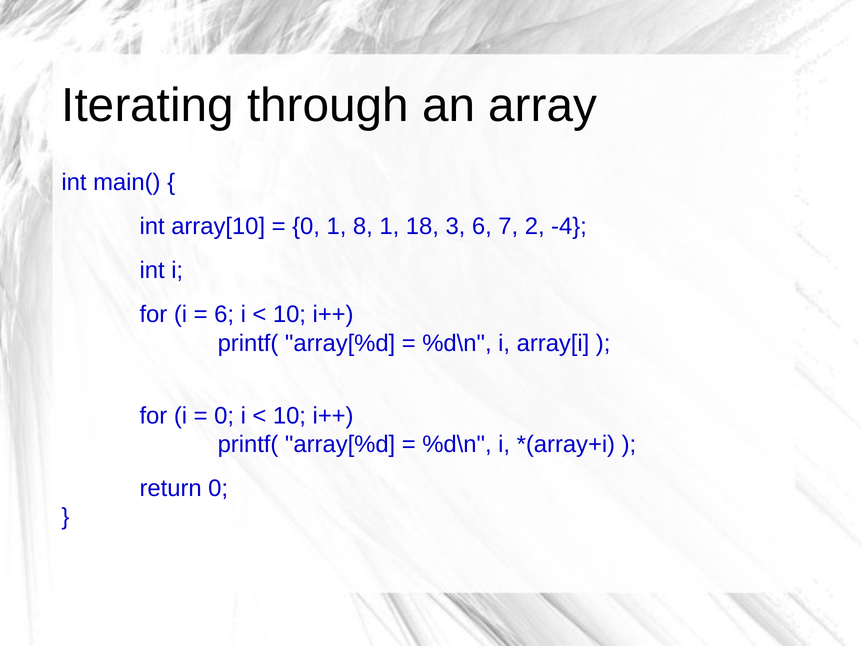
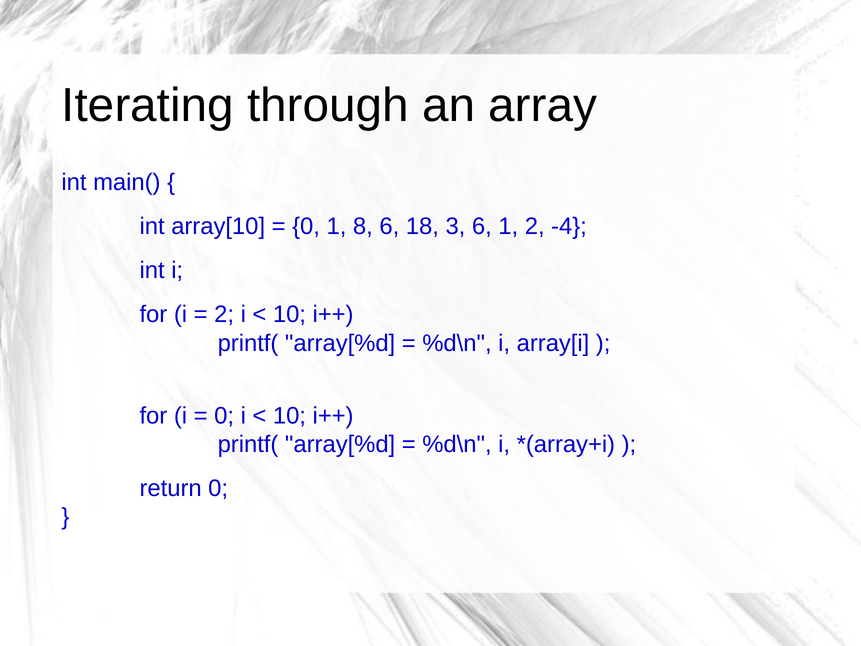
8 1: 1 -> 6
6 7: 7 -> 1
6 at (224, 314): 6 -> 2
